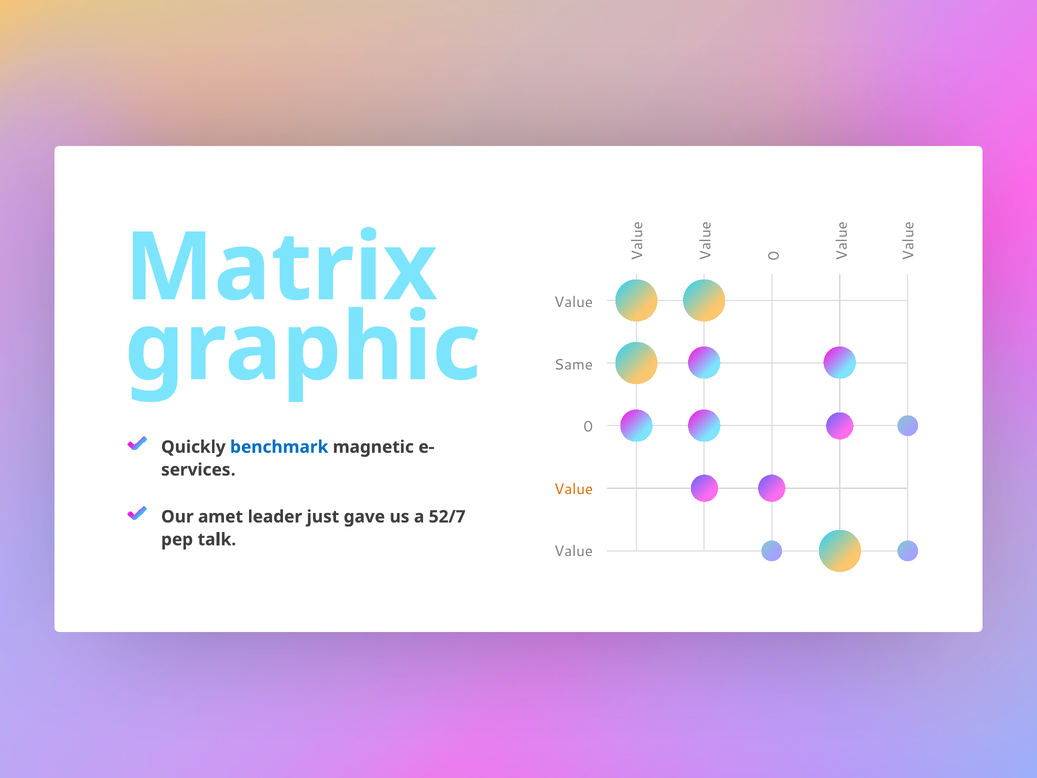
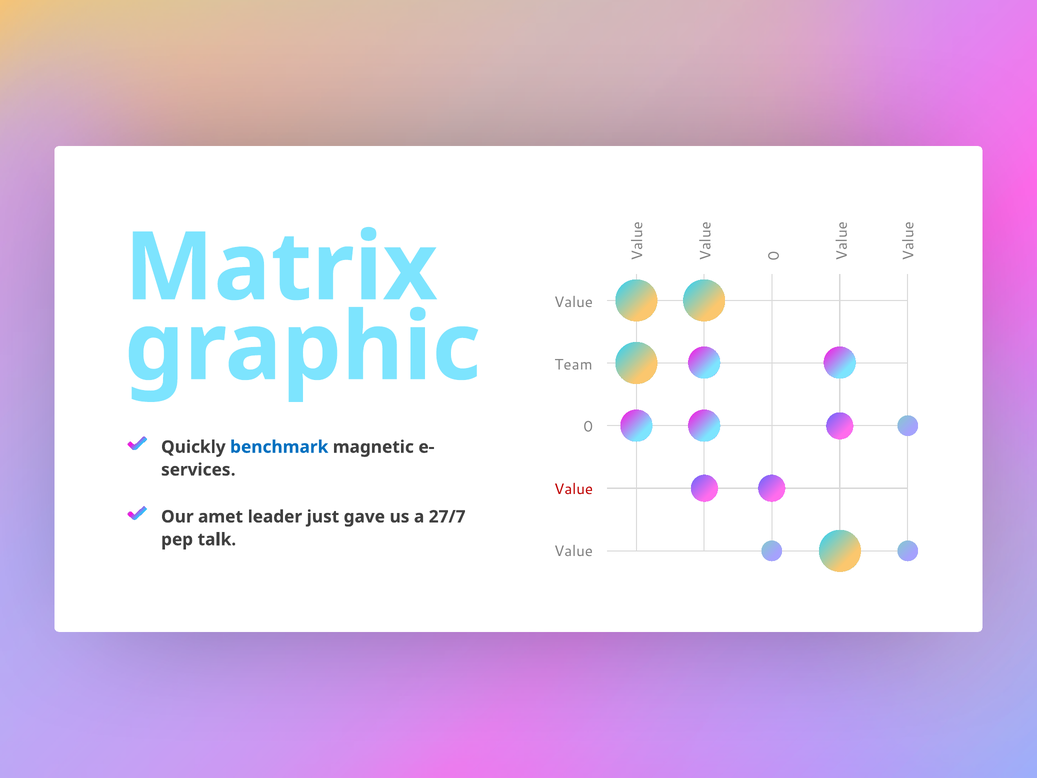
Same: Same -> Team
Value at (574, 489) colour: orange -> red
52/7: 52/7 -> 27/7
